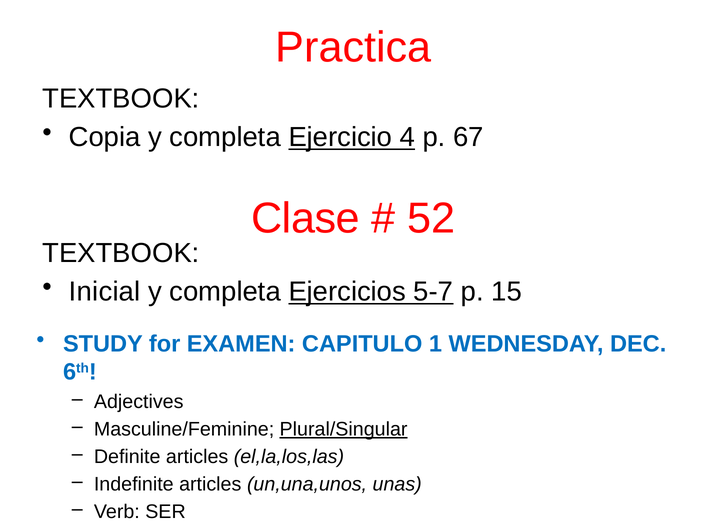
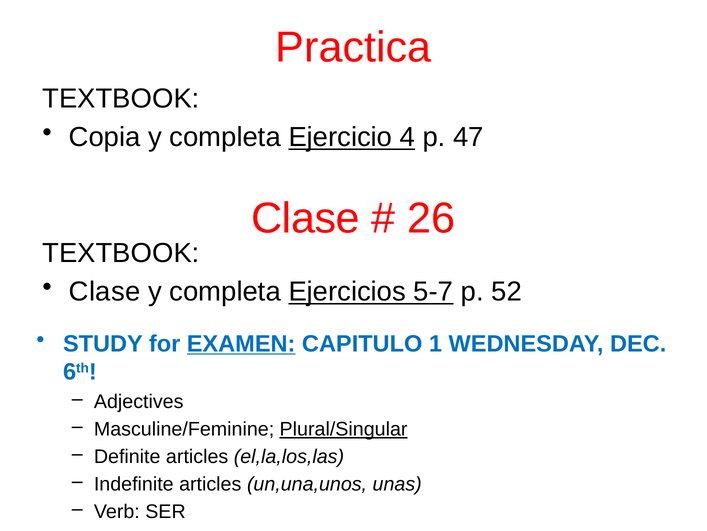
67: 67 -> 47
52: 52 -> 26
Inicial at (105, 291): Inicial -> Clase
15: 15 -> 52
EXAMEN underline: none -> present
